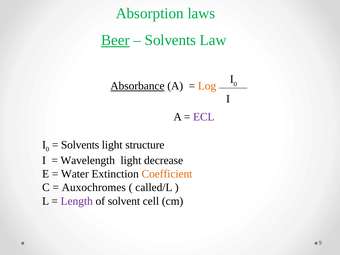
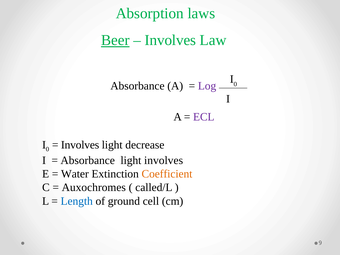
Solvents at (170, 40): Solvents -> Involves
Absorbance at (137, 86) underline: present -> none
Log colour: orange -> purple
Solvents at (80, 145): Solvents -> Involves
structure: structure -> decrease
Wavelength at (88, 160): Wavelength -> Absorbance
light decrease: decrease -> involves
Length colour: purple -> blue
solvent: solvent -> ground
